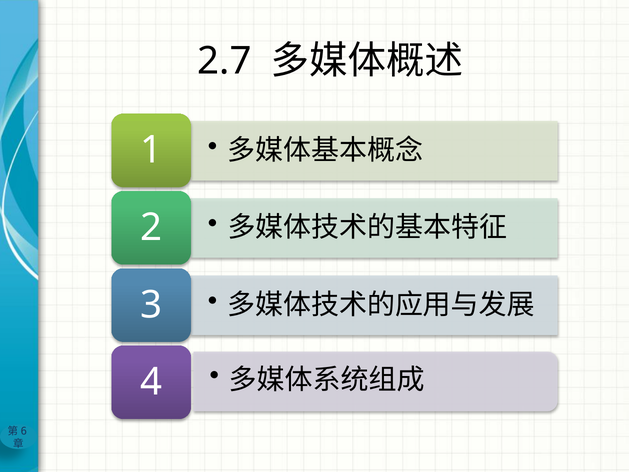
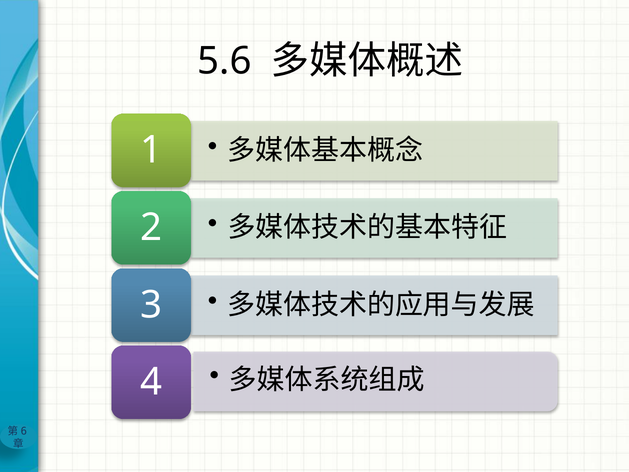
2.7: 2.7 -> 5.6
